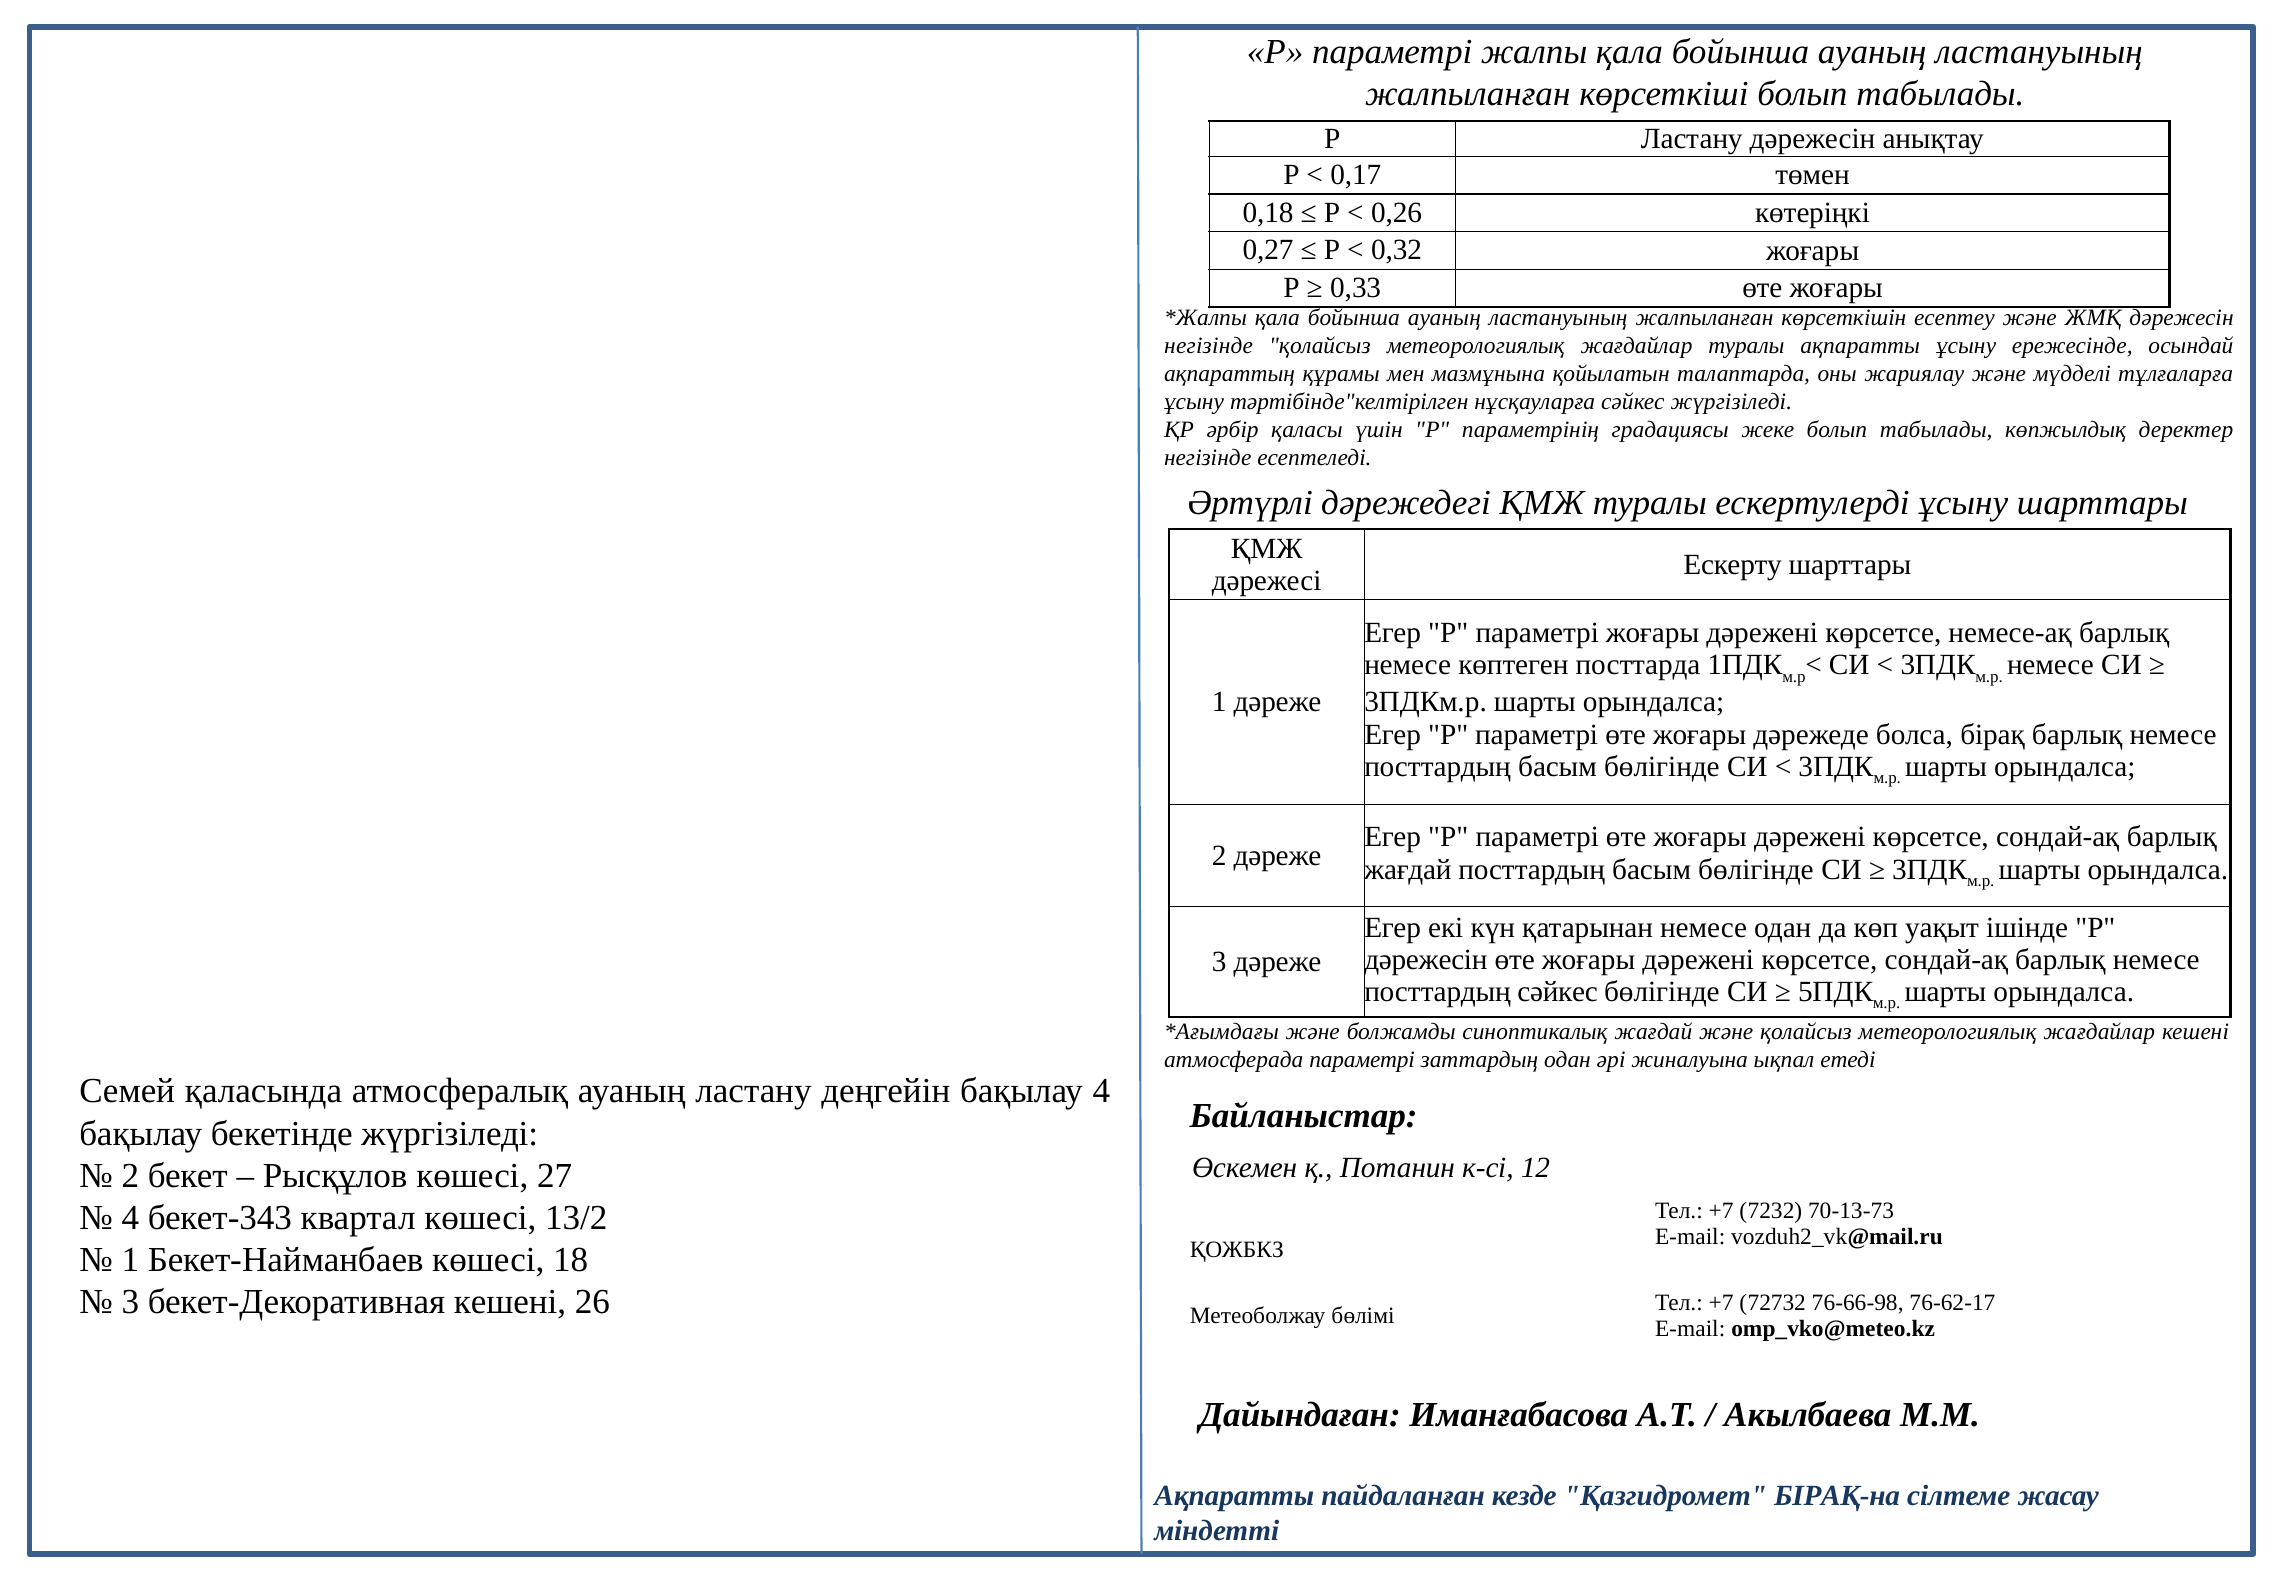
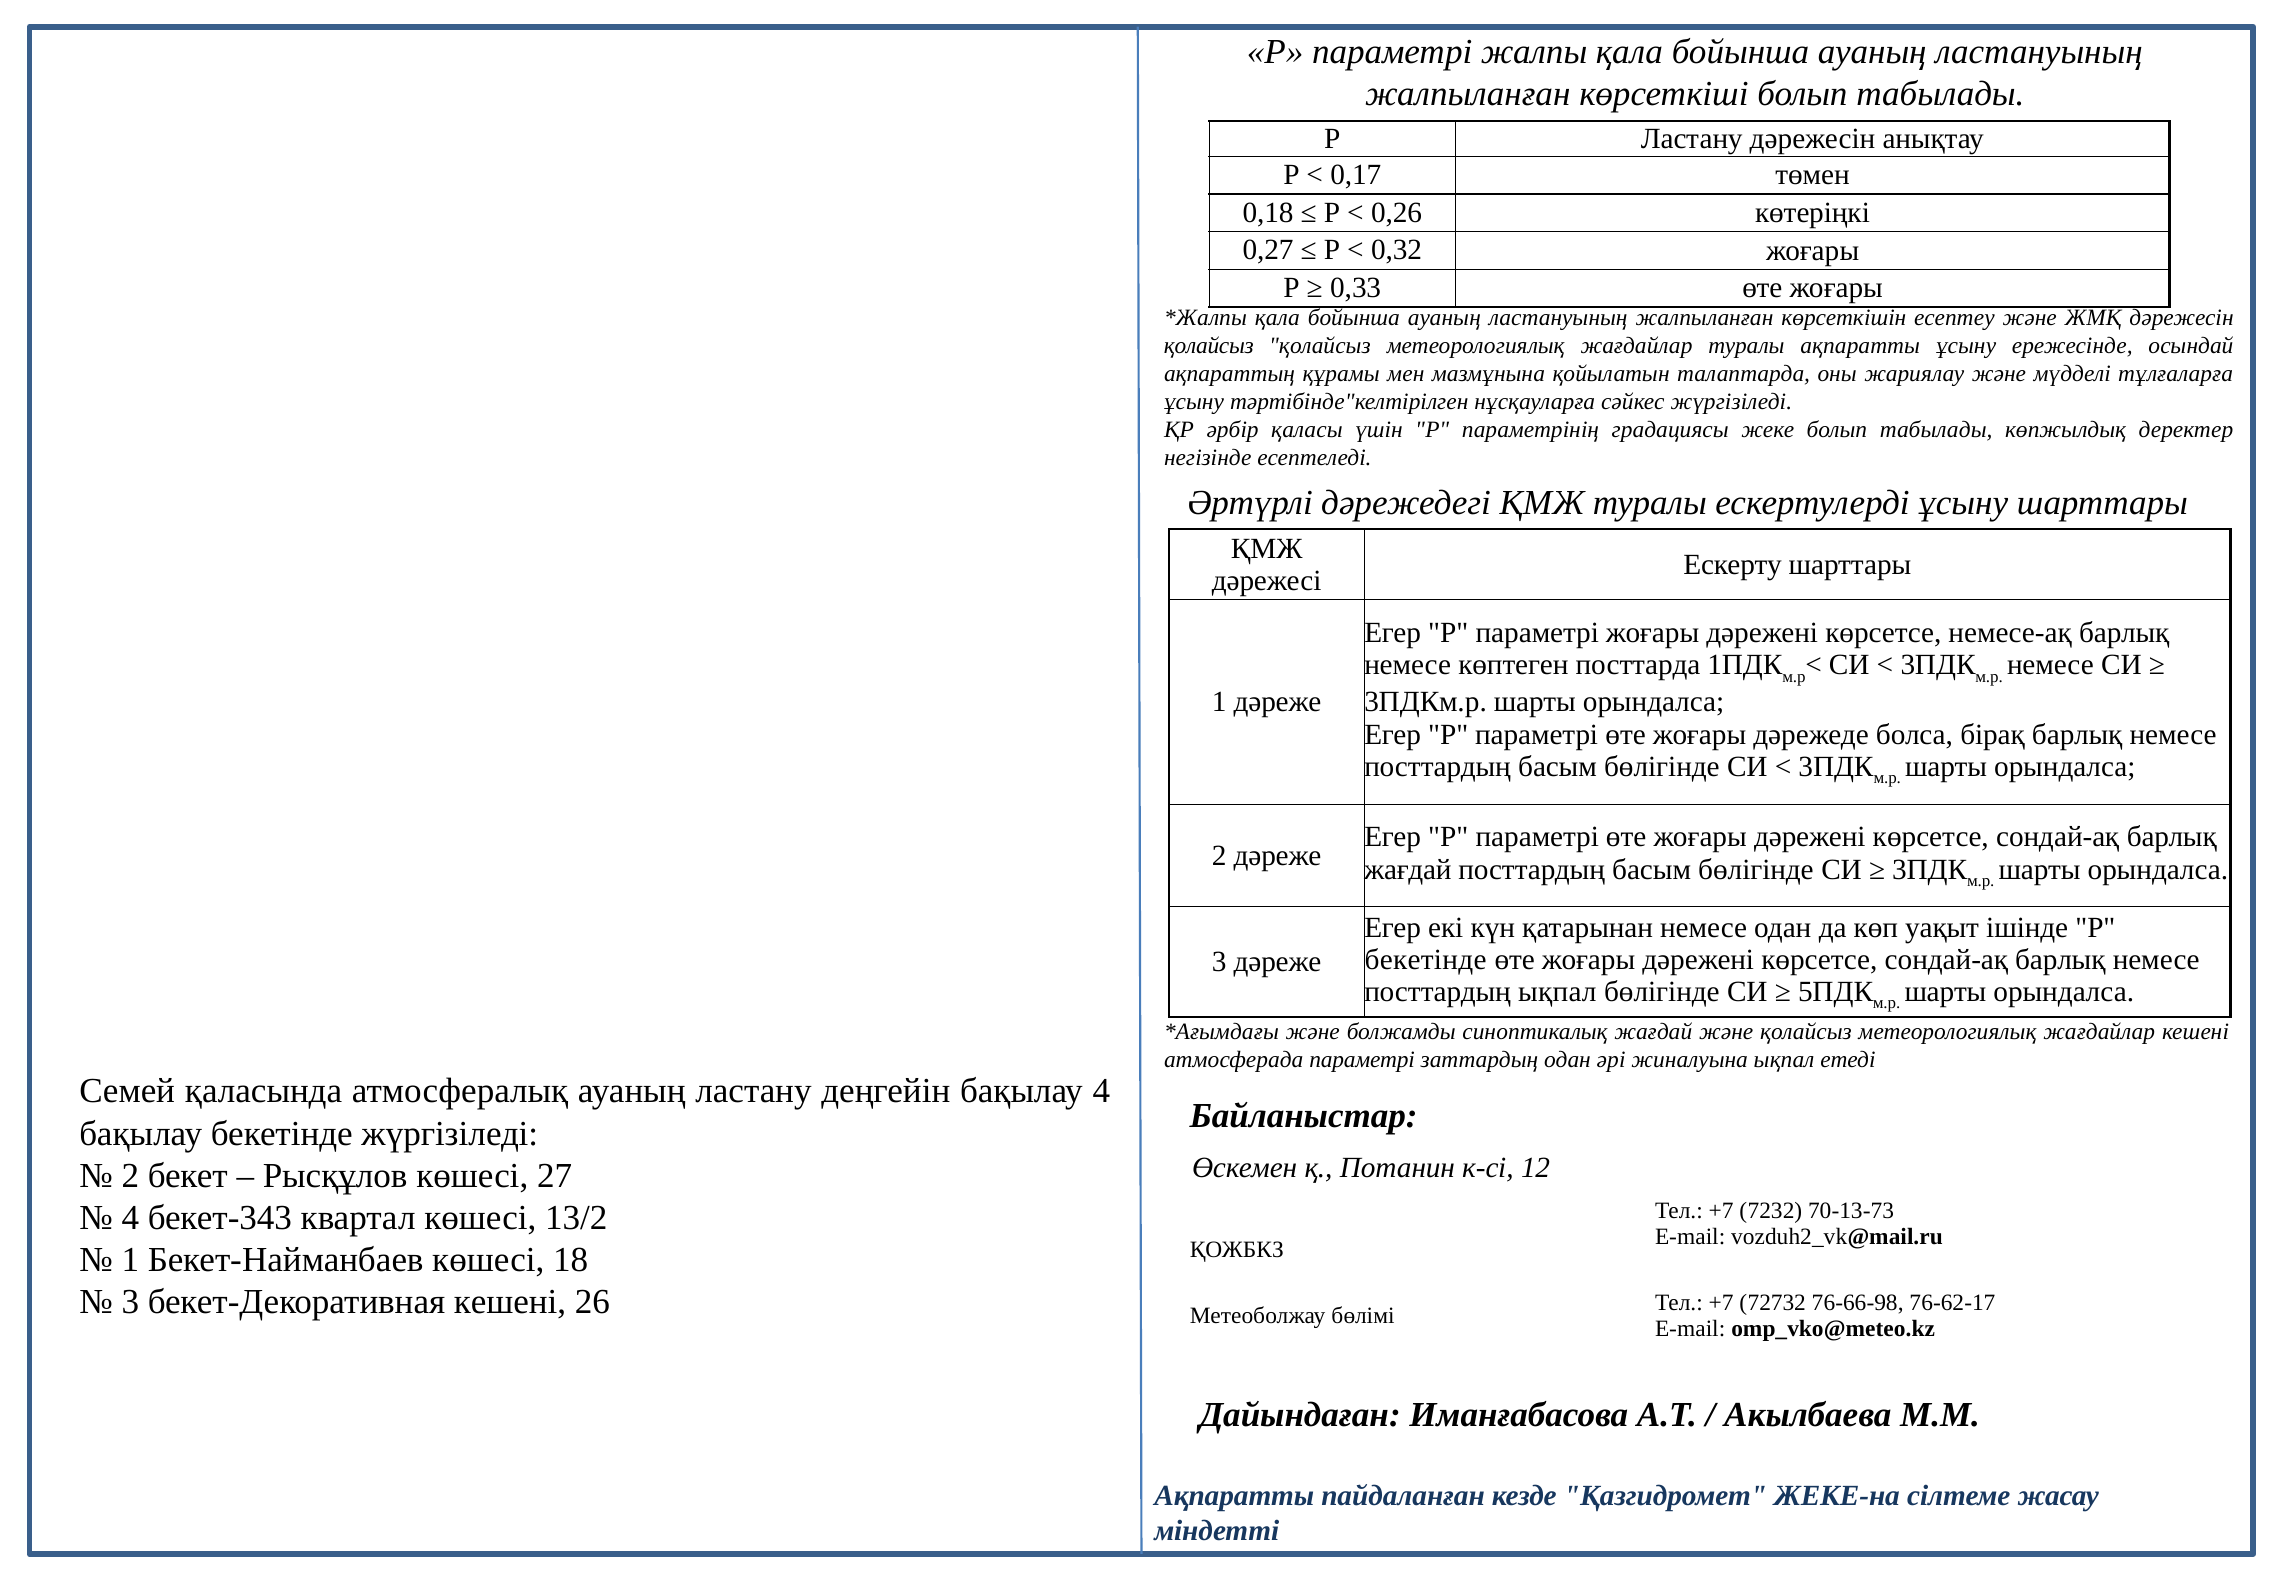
негізінде at (1209, 346): негізінде -> қолайсыз
дәрежесін at (1426, 959): дәрежесін -> бекетінде
посттардың сәйкес: сәйкес -> ықпал
БІРАҚ-на: БІРАҚ-на -> ЖЕКЕ-на
